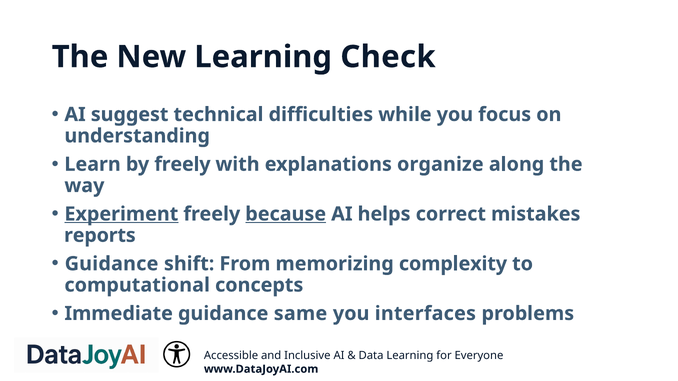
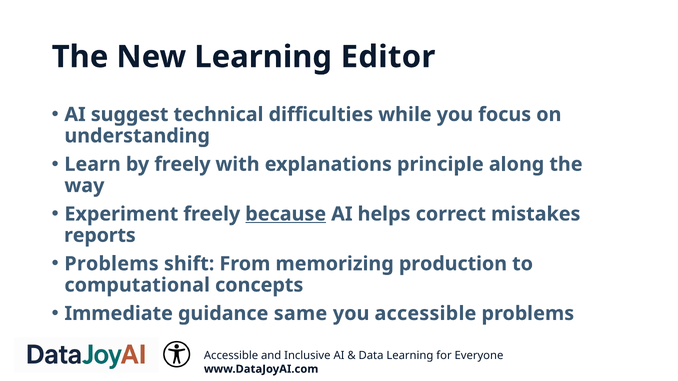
Check: Check -> Editor
organize: organize -> principle
Experiment underline: present -> none
Guidance at (112, 264): Guidance -> Problems
complexity: complexity -> production
you interfaces: interfaces -> accessible
